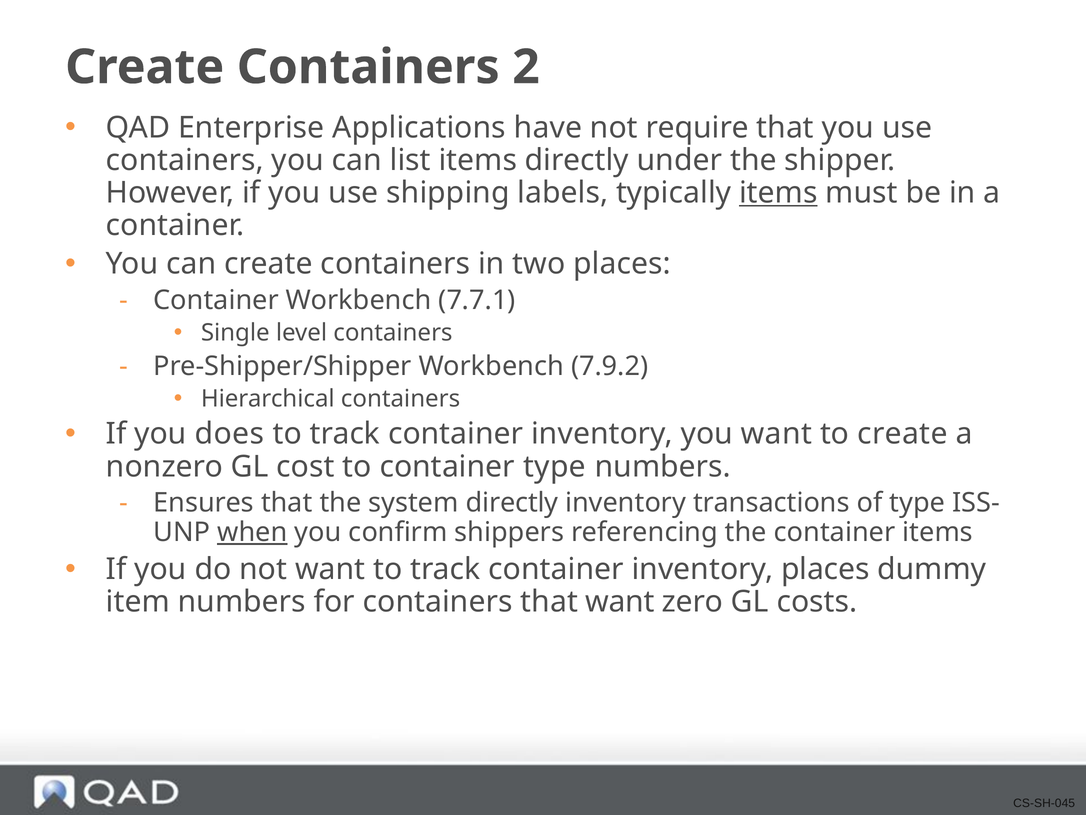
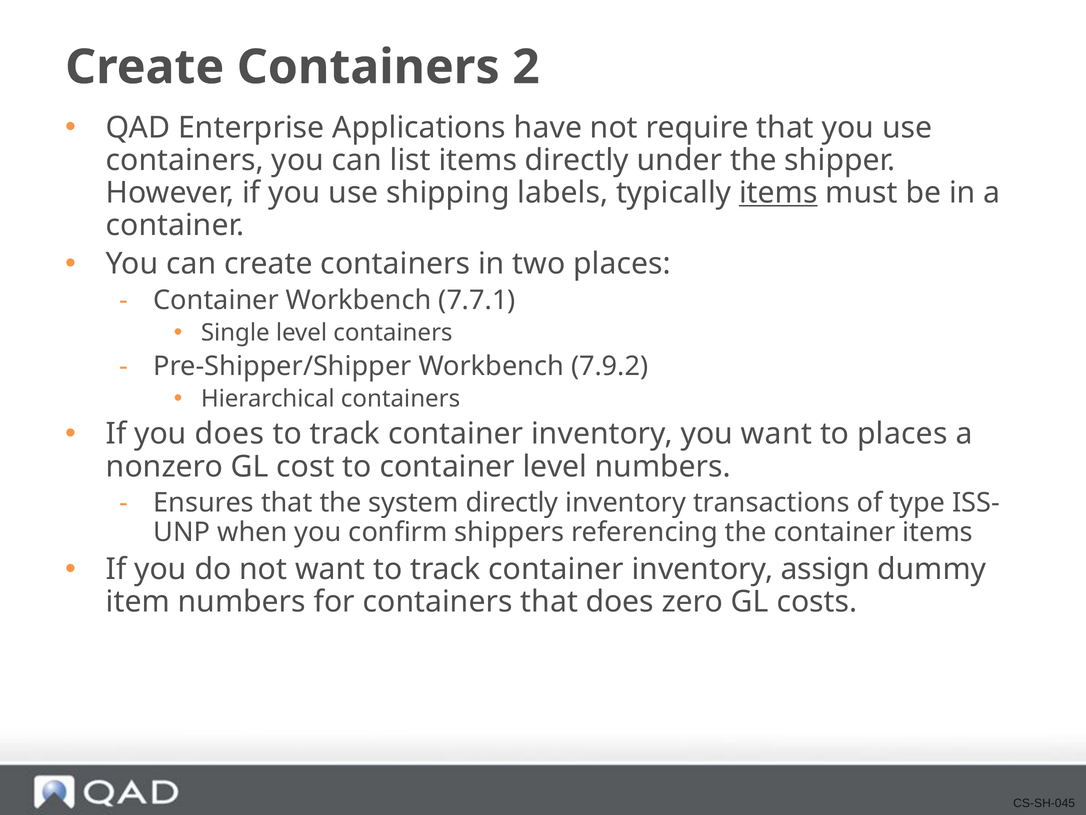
to create: create -> places
container type: type -> level
when underline: present -> none
inventory places: places -> assign
that want: want -> does
